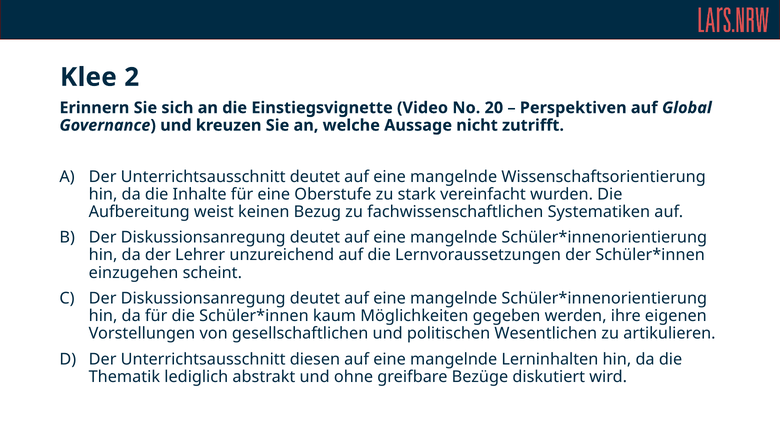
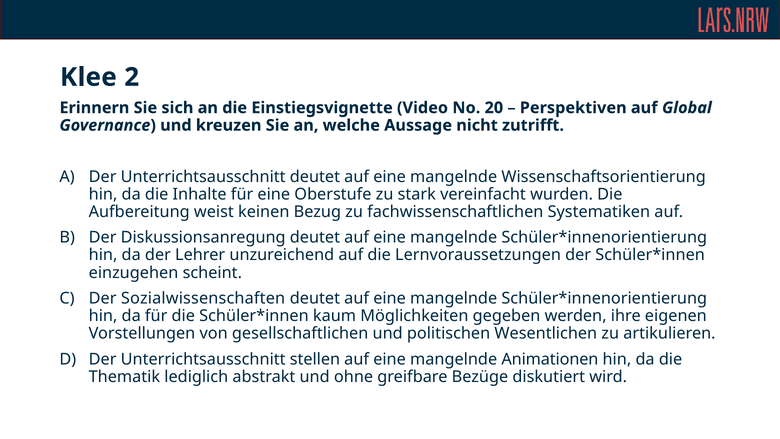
Diskussionsanregung at (203, 298): Diskussionsanregung -> Sozialwissenschaften
diesen: diesen -> stellen
Lerninhalten: Lerninhalten -> Animationen
